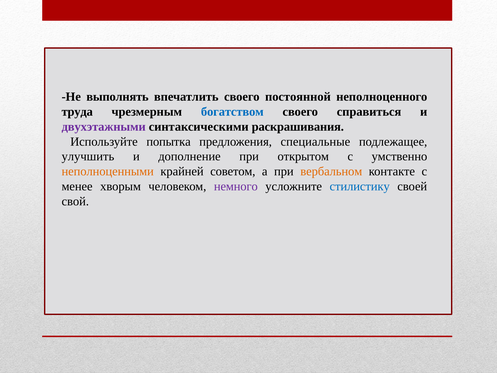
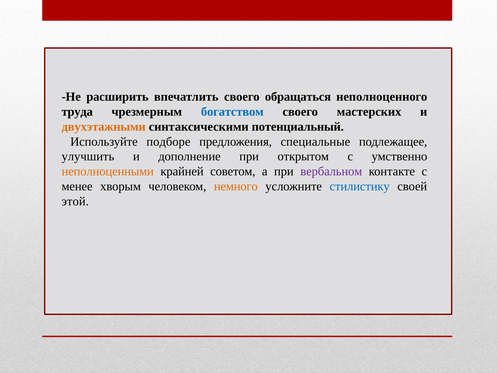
выполнять: выполнять -> расширить
постоянной: постоянной -> обращаться
справиться: справиться -> мастерских
двухэтажными colour: purple -> orange
раскрашивания: раскрашивания -> потенциальный
попытка: попытка -> подборе
вербальном colour: orange -> purple
немного colour: purple -> orange
свой: свой -> этой
